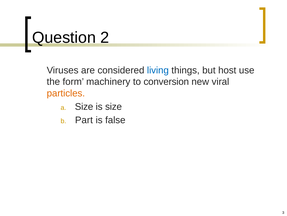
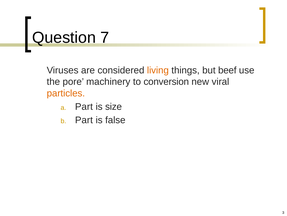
2: 2 -> 7
living colour: blue -> orange
host: host -> beef
form: form -> pore
Size at (84, 106): Size -> Part
